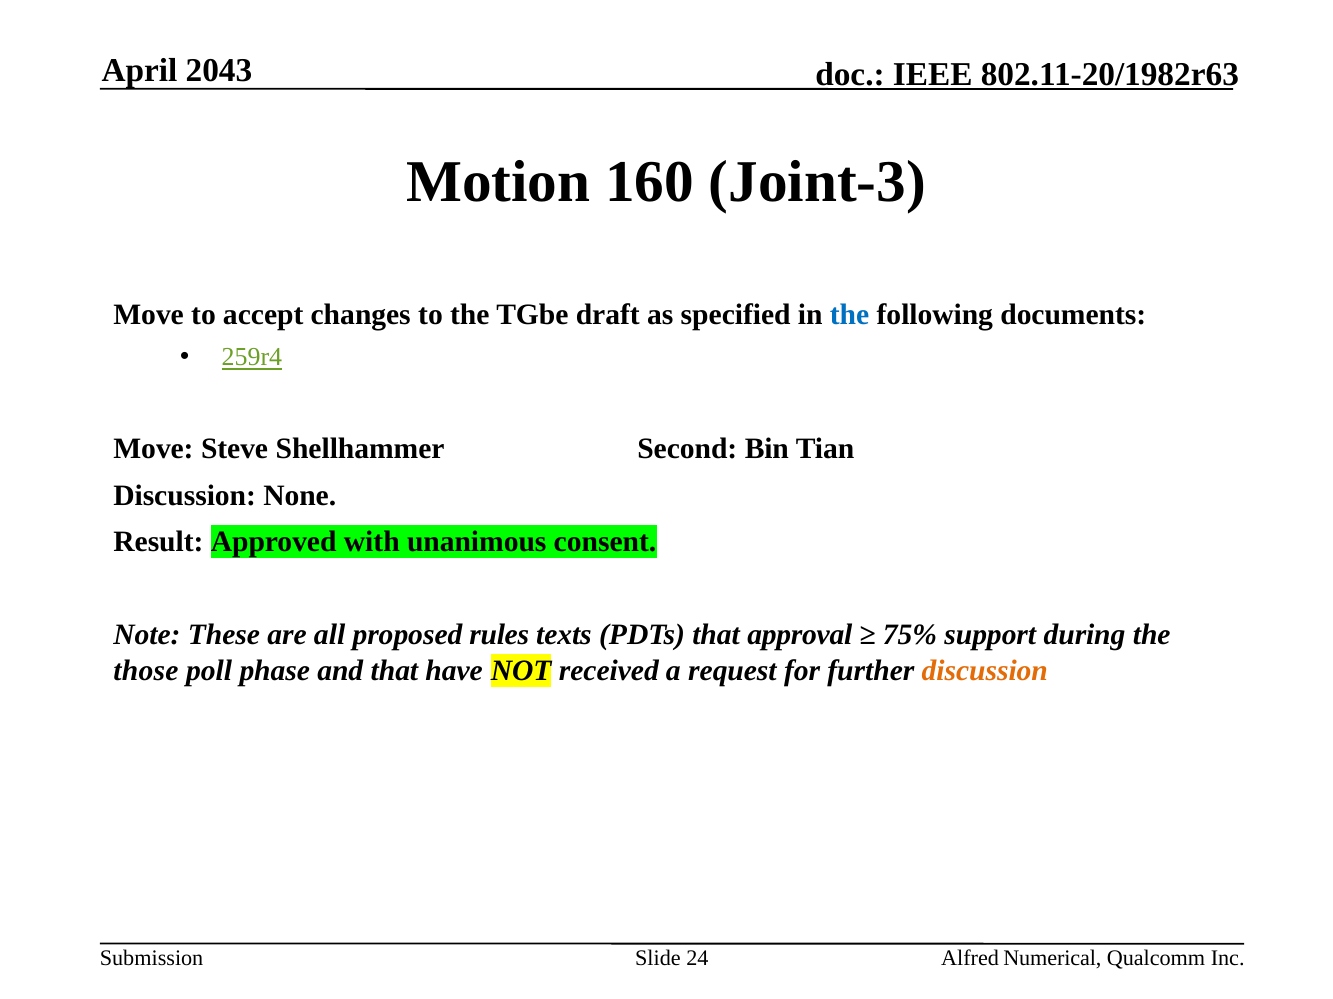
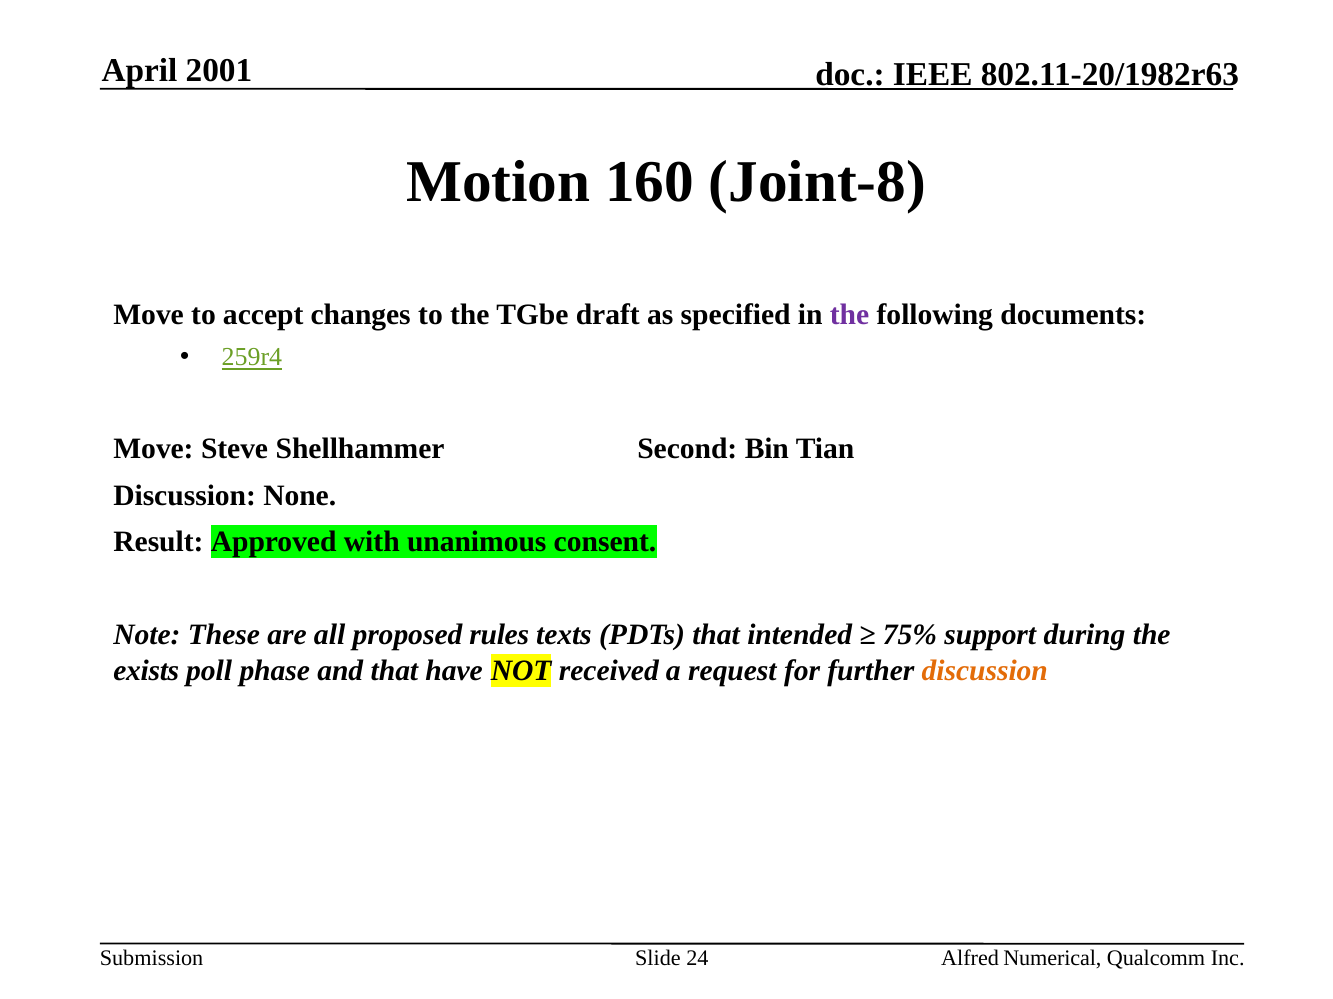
2043: 2043 -> 2001
Joint-3: Joint-3 -> Joint-8
the at (850, 315) colour: blue -> purple
approval: approval -> intended
those: those -> exists
